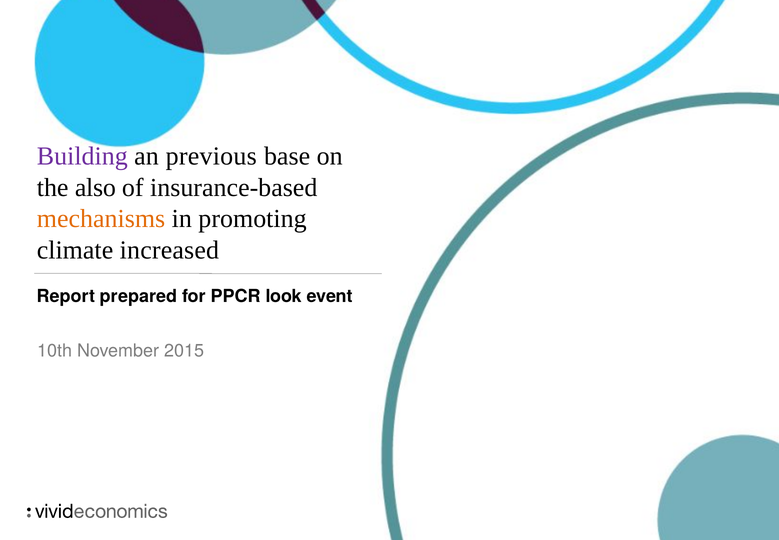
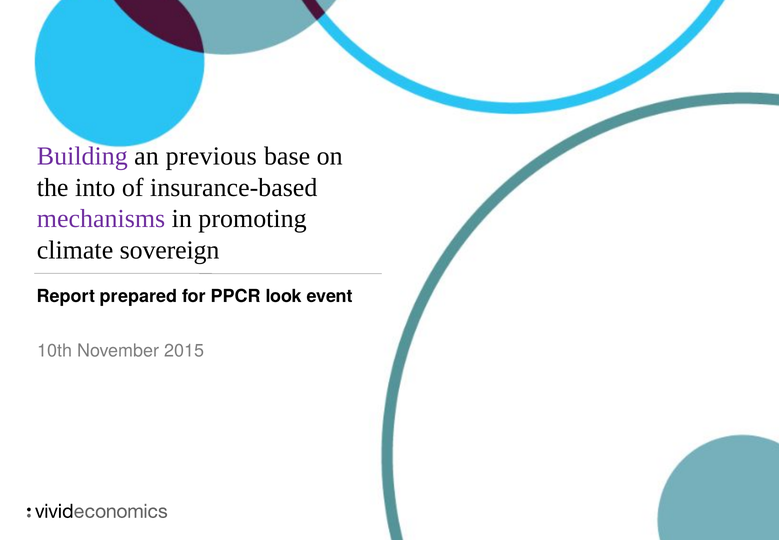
also: also -> into
mechanisms colour: orange -> purple
increased: increased -> sovereign
